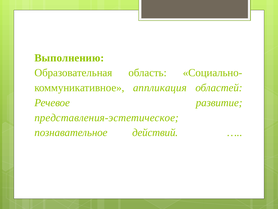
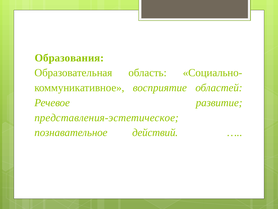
Выполнению: Выполнению -> Образования
аппликация: аппликация -> восприятие
